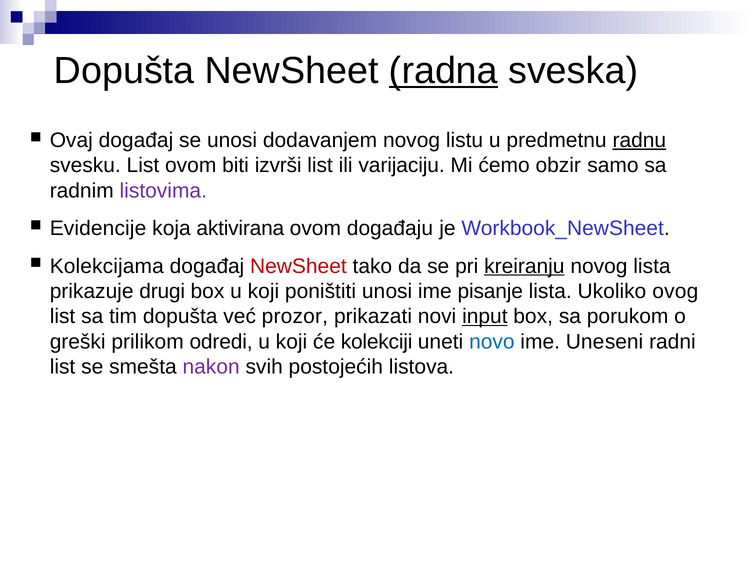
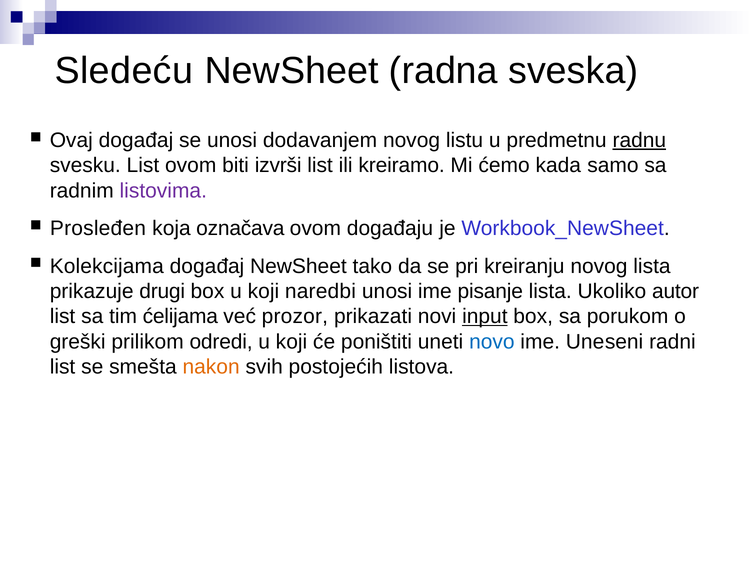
Dopušta at (124, 71): Dopušta -> Sledeću
radna underline: present -> none
varijaciju: varijaciju -> kreiramo
obzir: obzir -> kada
Evidencije: Evidencije -> Prosleđen
aktivirana: aktivirana -> označava
NewSheet at (298, 266) colour: red -> black
kreiranju underline: present -> none
poništiti: poništiti -> naredbi
ovog: ovog -> autor
tim dopušta: dopušta -> ćelijama
kolekciji: kolekciji -> poništiti
nakon colour: purple -> orange
